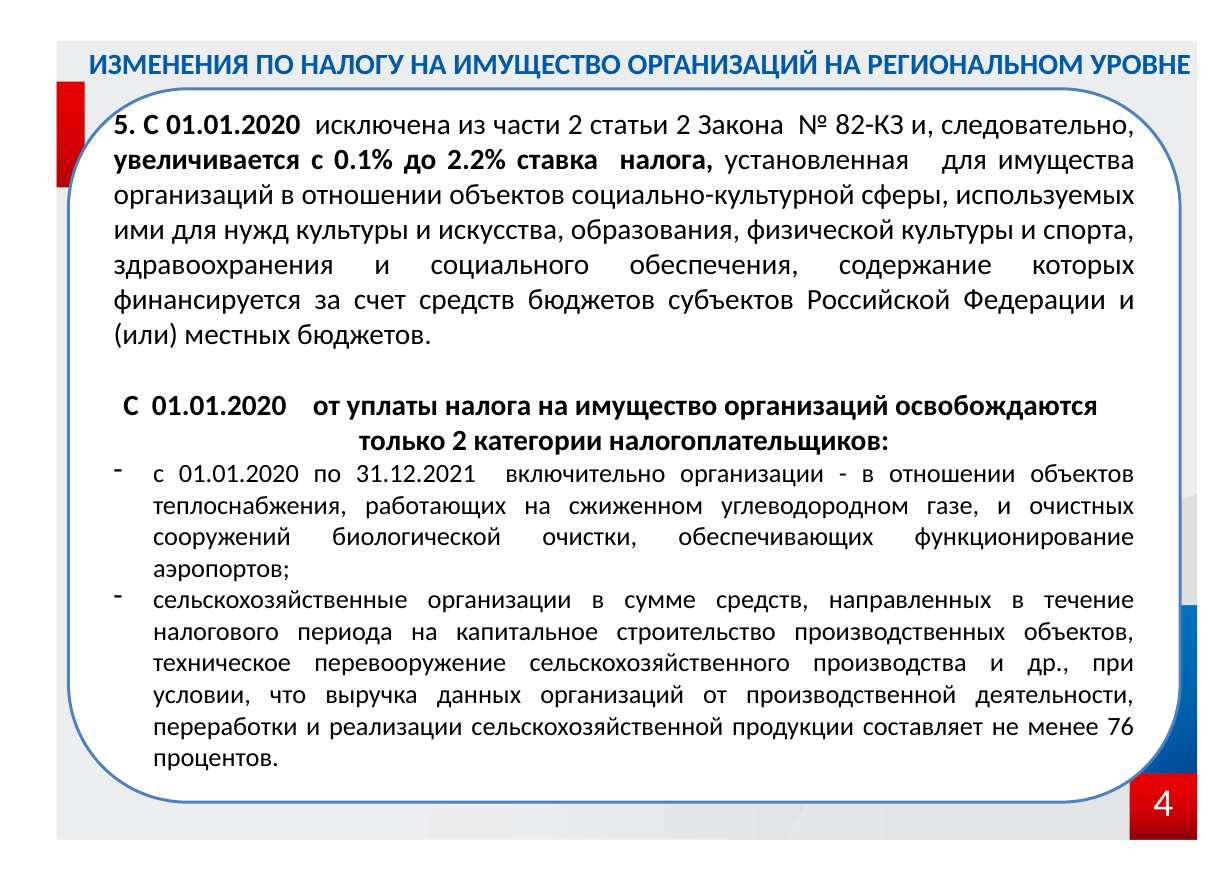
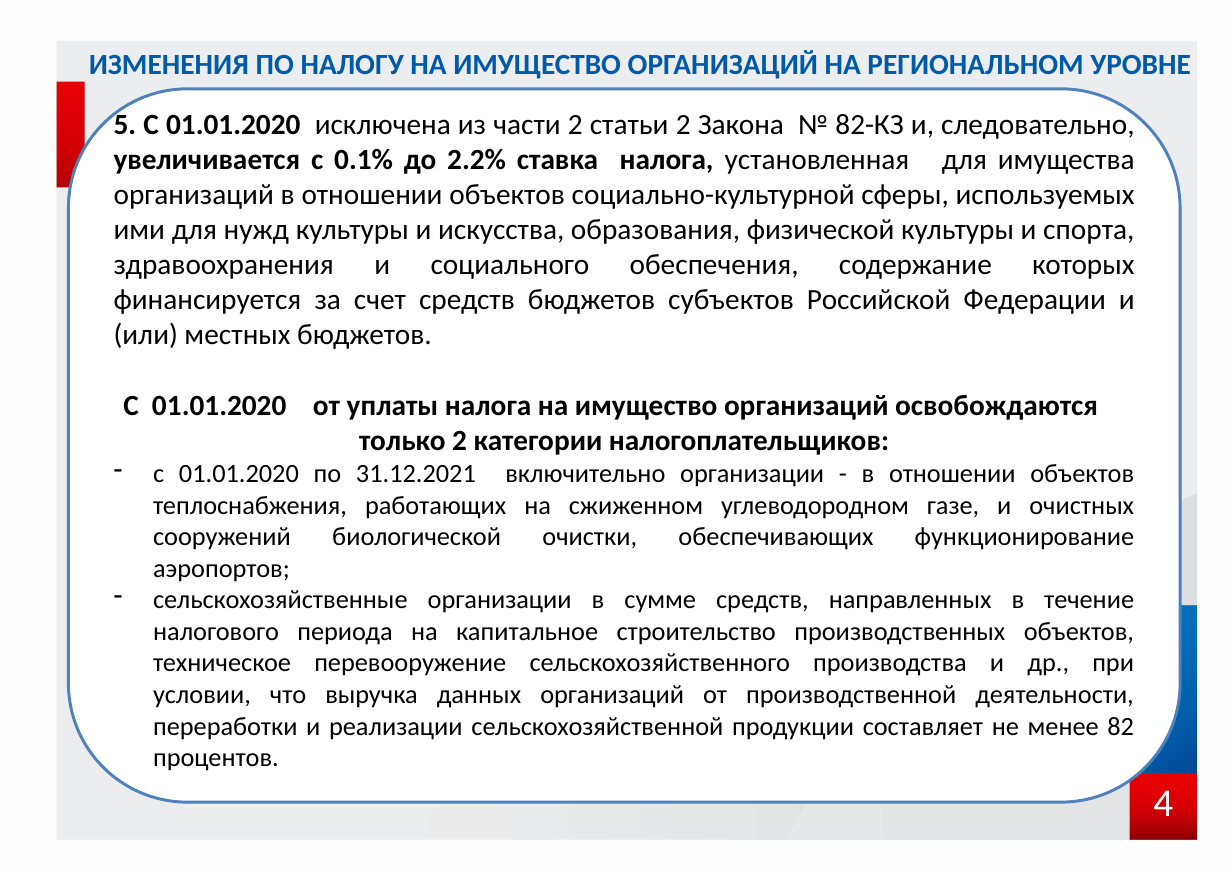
76: 76 -> 82
